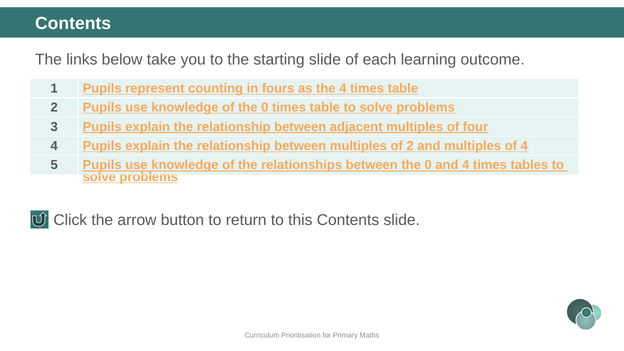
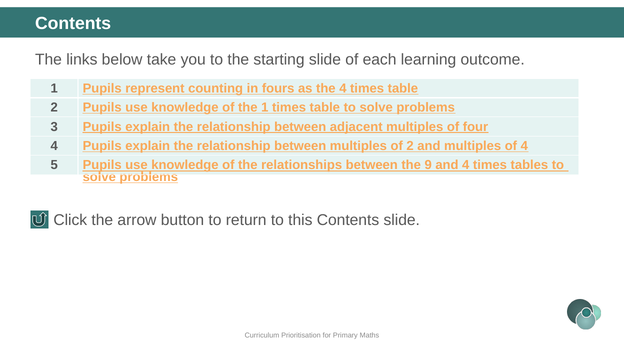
of the 0: 0 -> 1
between the 0: 0 -> 9
